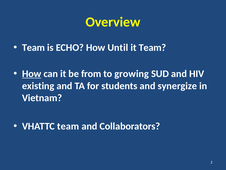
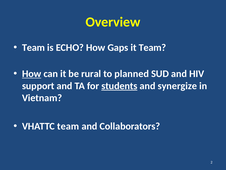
Until: Until -> Gaps
from: from -> rural
growing: growing -> planned
existing: existing -> support
students underline: none -> present
